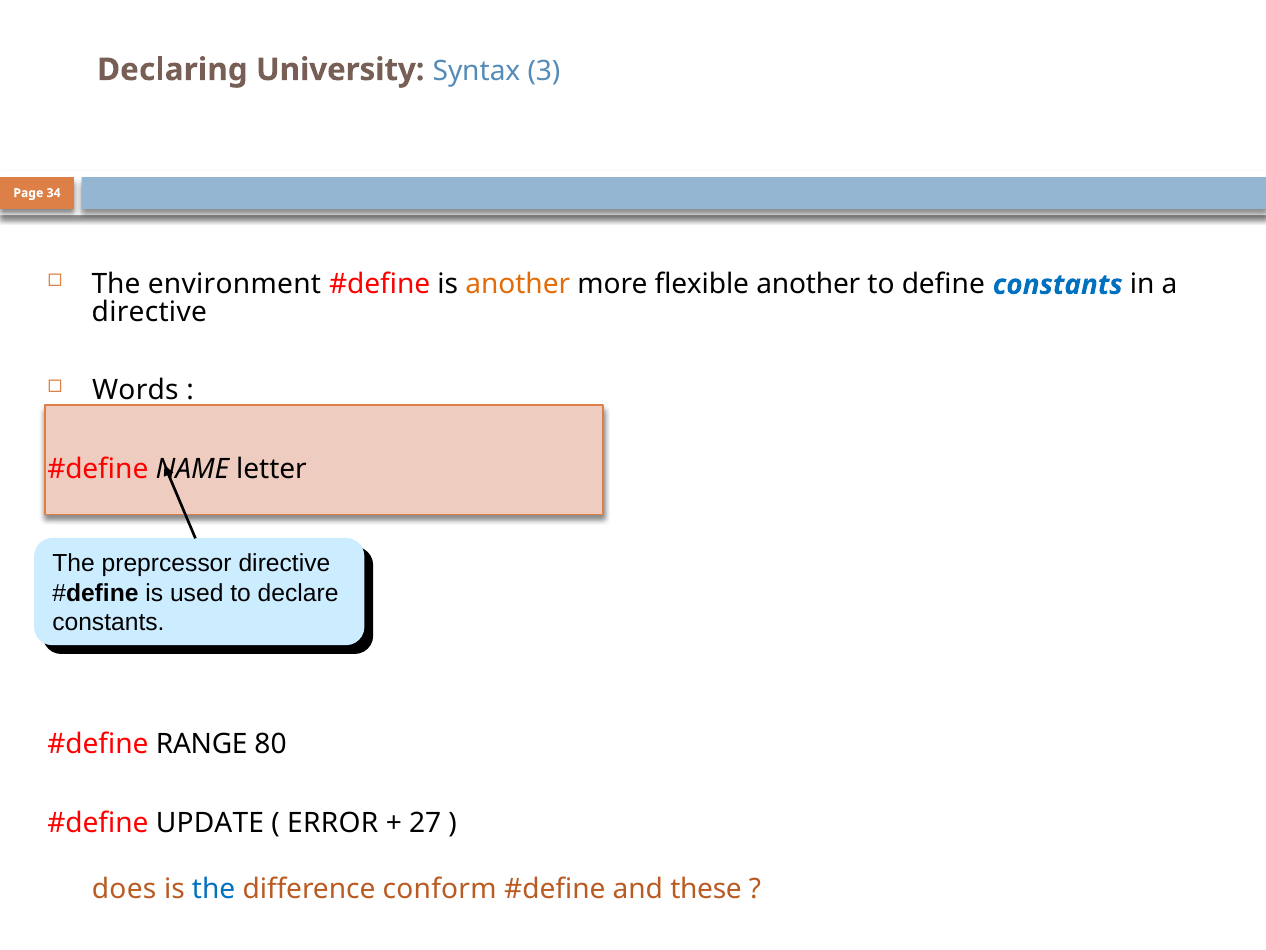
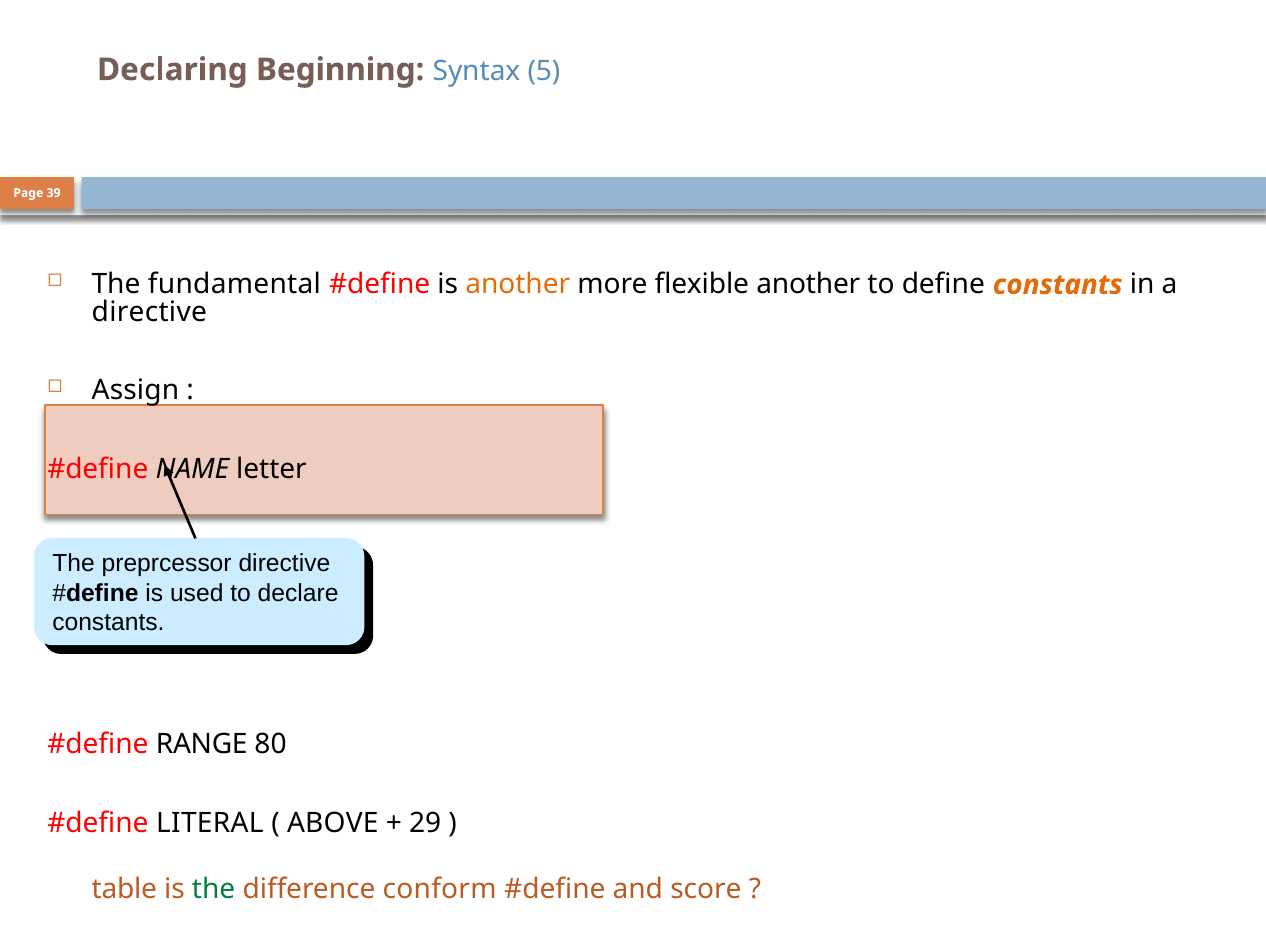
University: University -> Beginning
3: 3 -> 5
34: 34 -> 39
environment: environment -> fundamental
constants at (1058, 285) colour: blue -> orange
Words: Words -> Assign
UPDATE: UPDATE -> LITERAL
ERROR: ERROR -> ABOVE
27: 27 -> 29
does: does -> table
the at (214, 889) colour: blue -> green
these: these -> score
